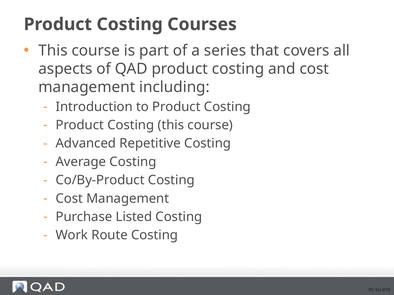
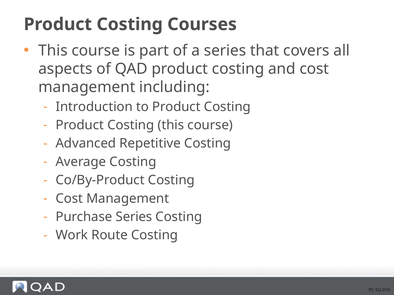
Purchase Listed: Listed -> Series
